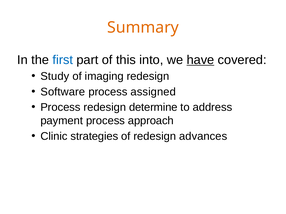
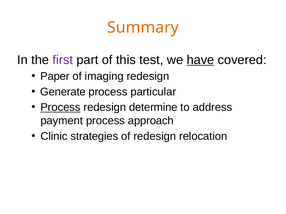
first colour: blue -> purple
into: into -> test
Study: Study -> Paper
Software: Software -> Generate
assigned: assigned -> particular
Process at (60, 108) underline: none -> present
advances: advances -> relocation
